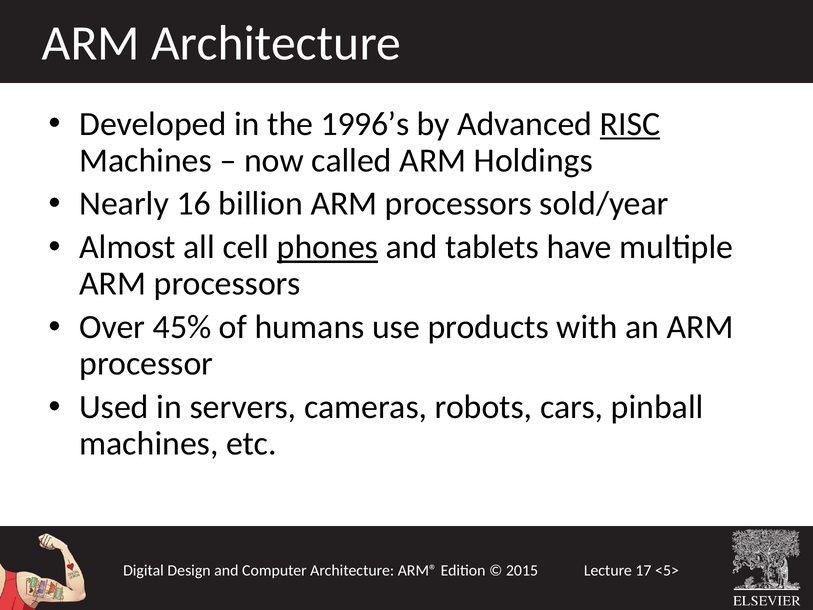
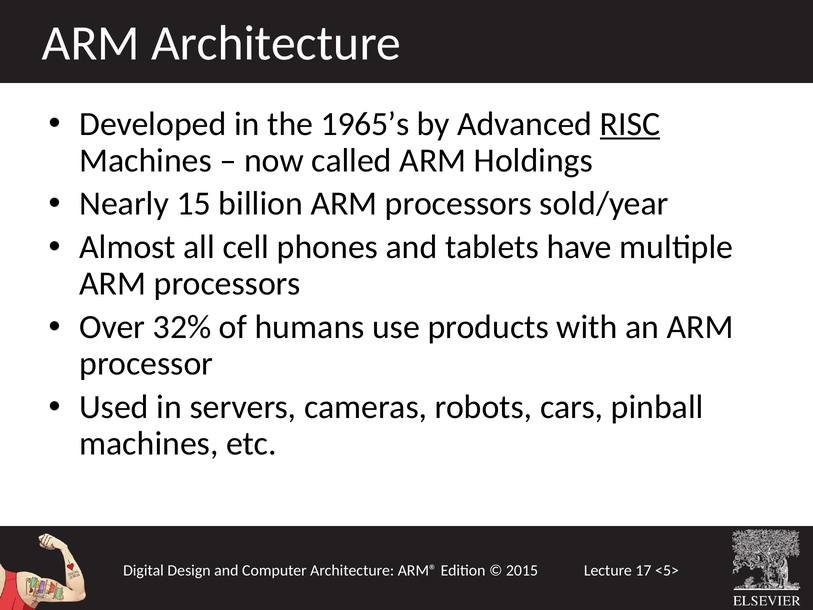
1996’s: 1996’s -> 1965’s
16: 16 -> 15
phones underline: present -> none
45%: 45% -> 32%
